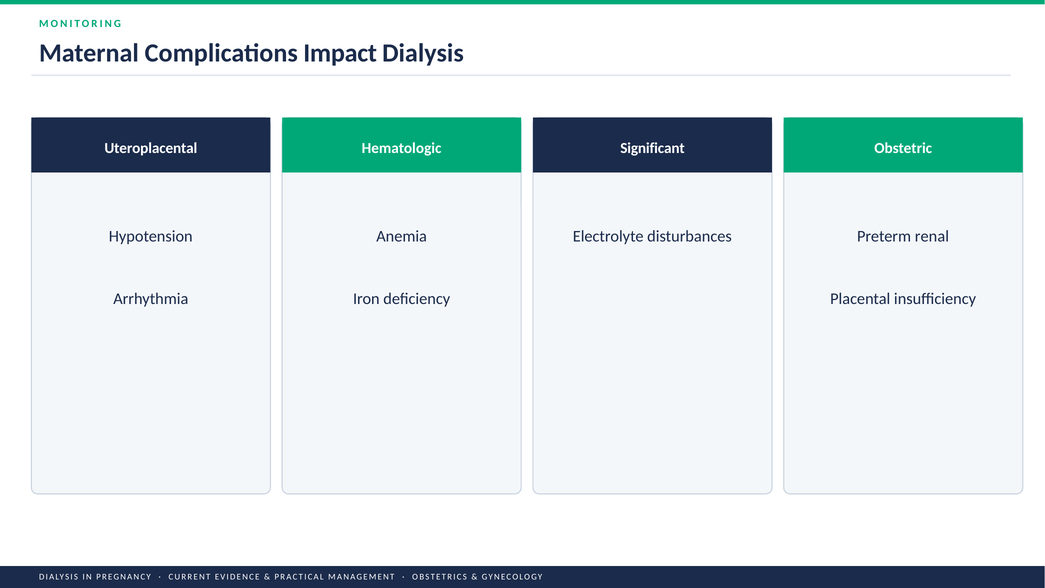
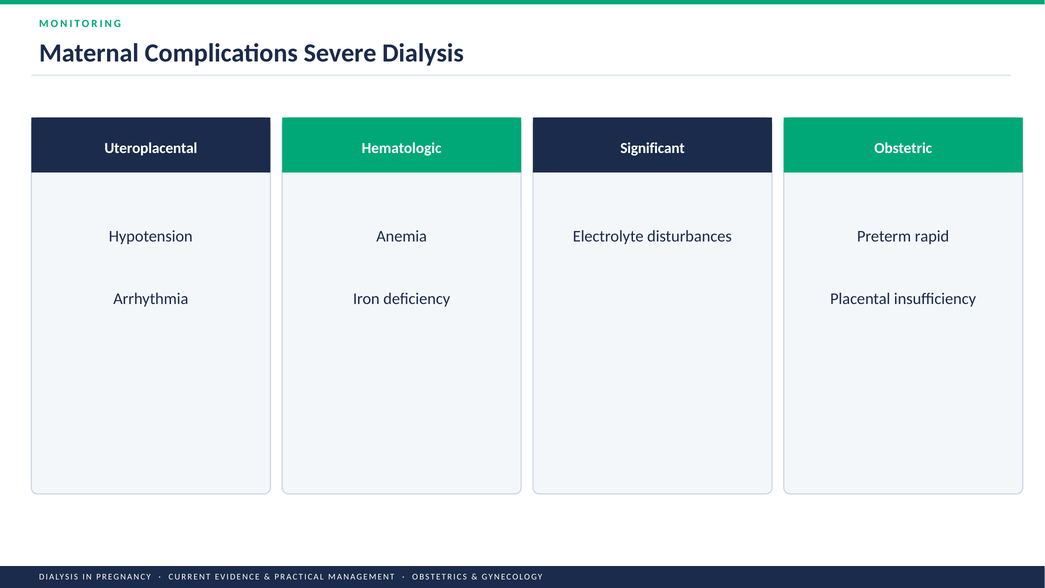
Impact: Impact -> Severe
renal: renal -> rapid
